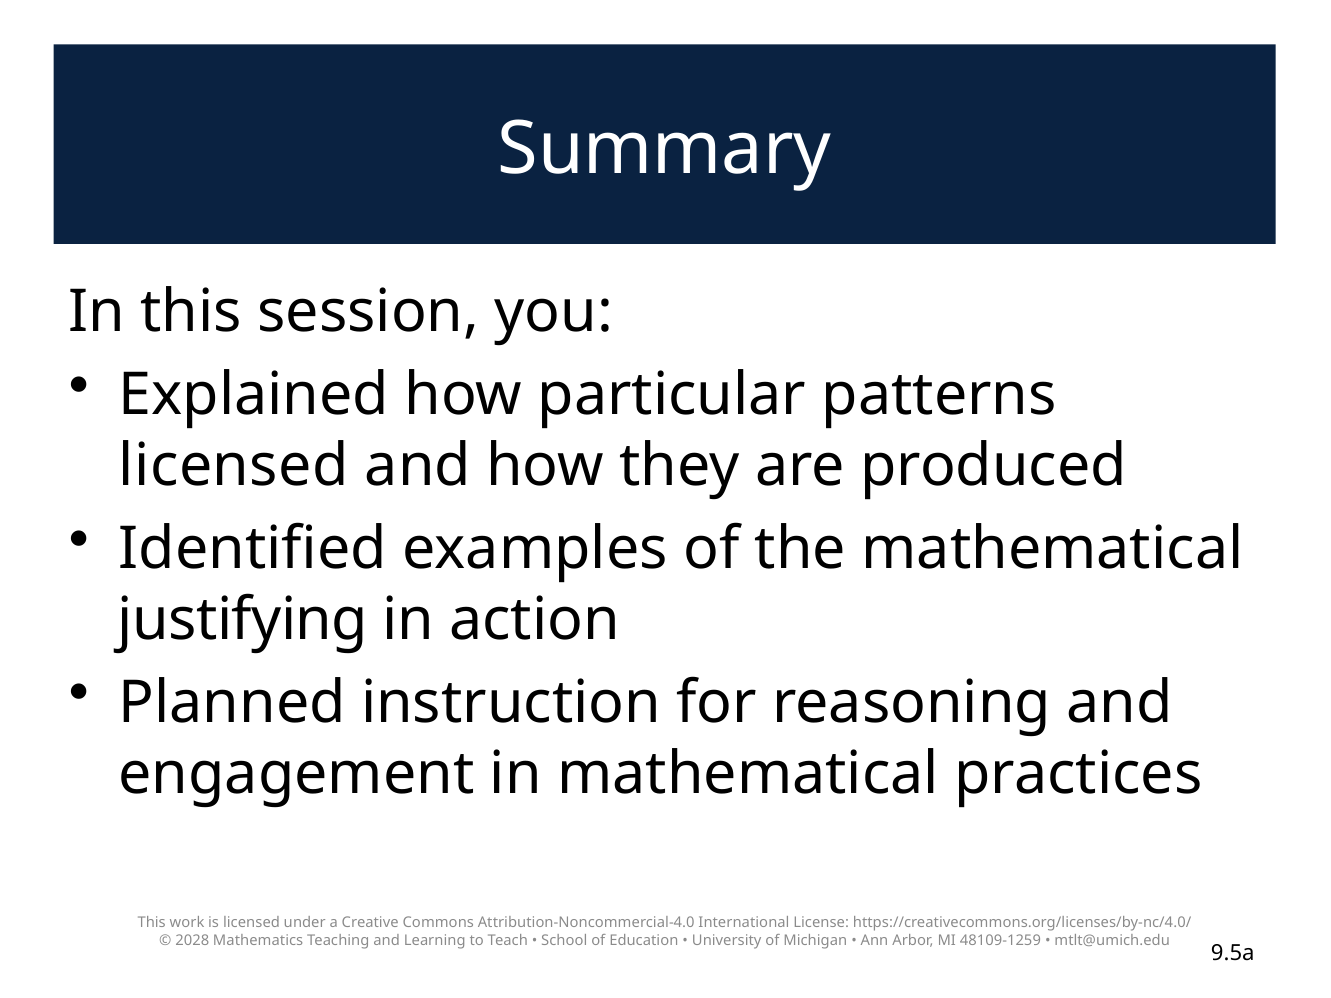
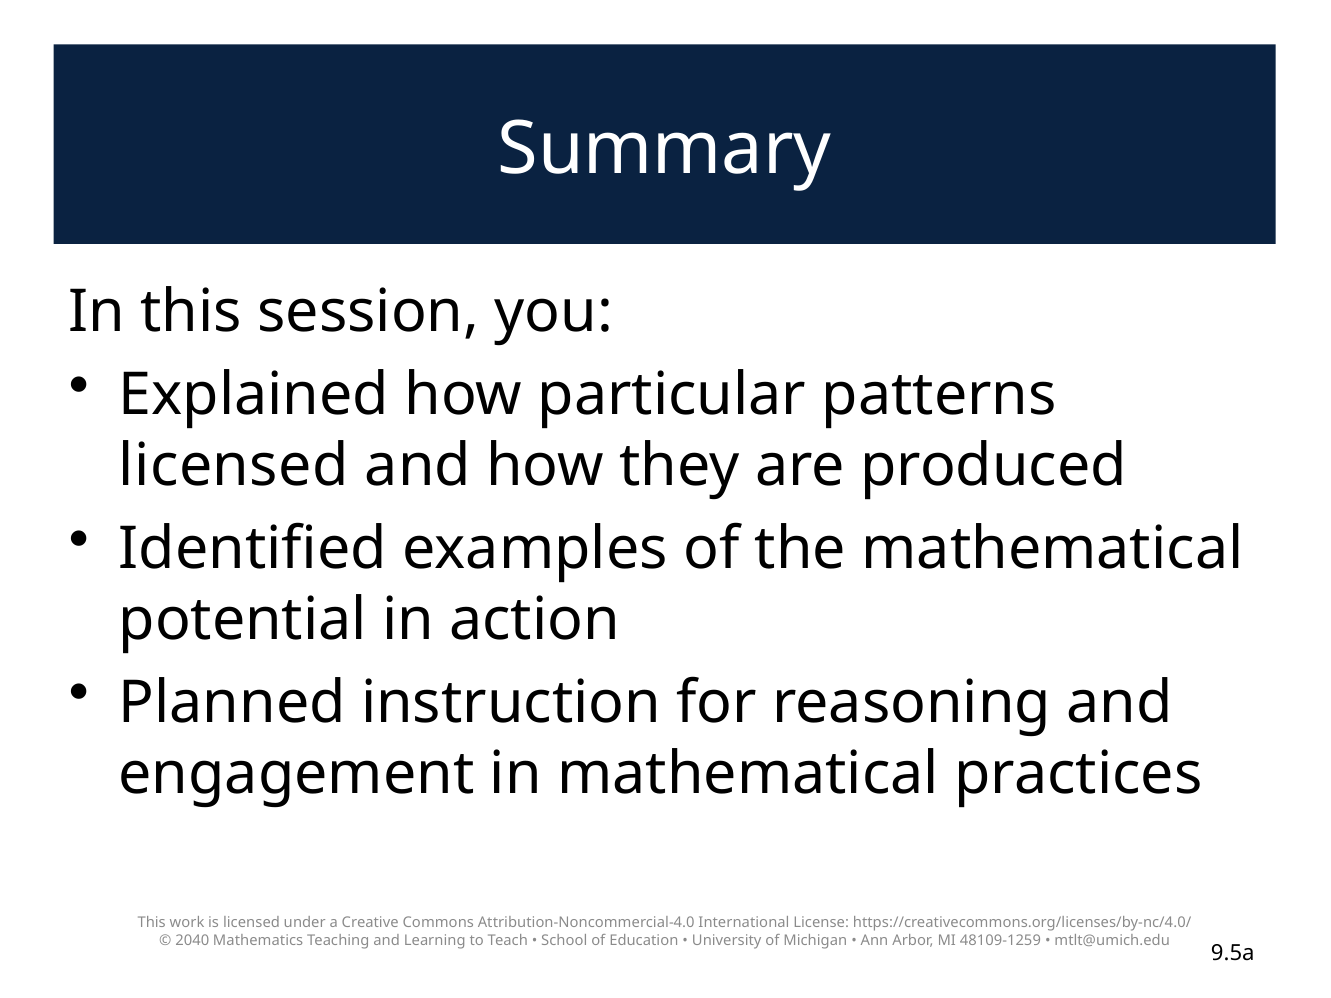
justifying: justifying -> potential
2028: 2028 -> 2040
